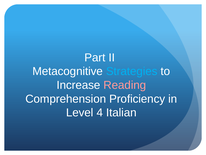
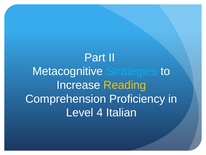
Reading colour: pink -> yellow
